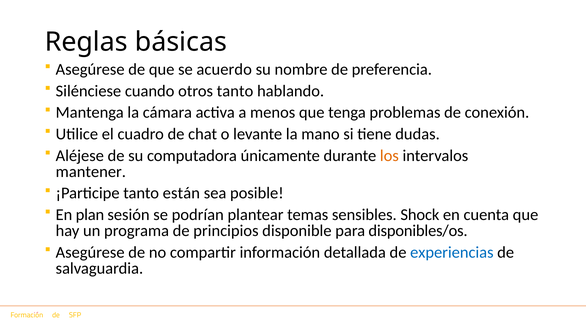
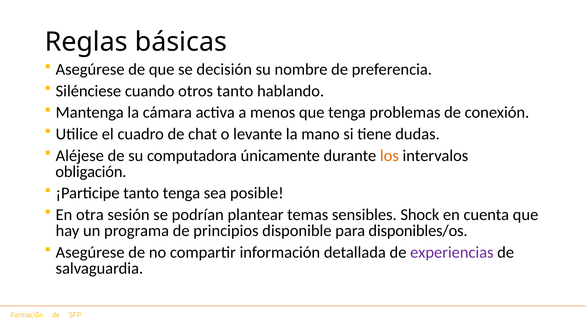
acuerdo: acuerdo -> decisión
mantener: mantener -> obligación
tanto están: están -> tenga
plan: plan -> otra
experiencias colour: blue -> purple
